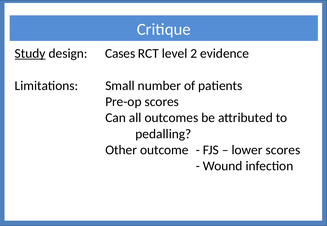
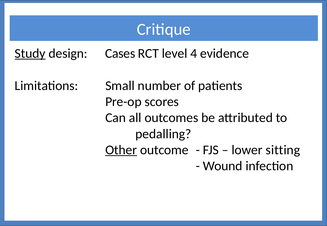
2: 2 -> 4
Other underline: none -> present
lower scores: scores -> sitting
